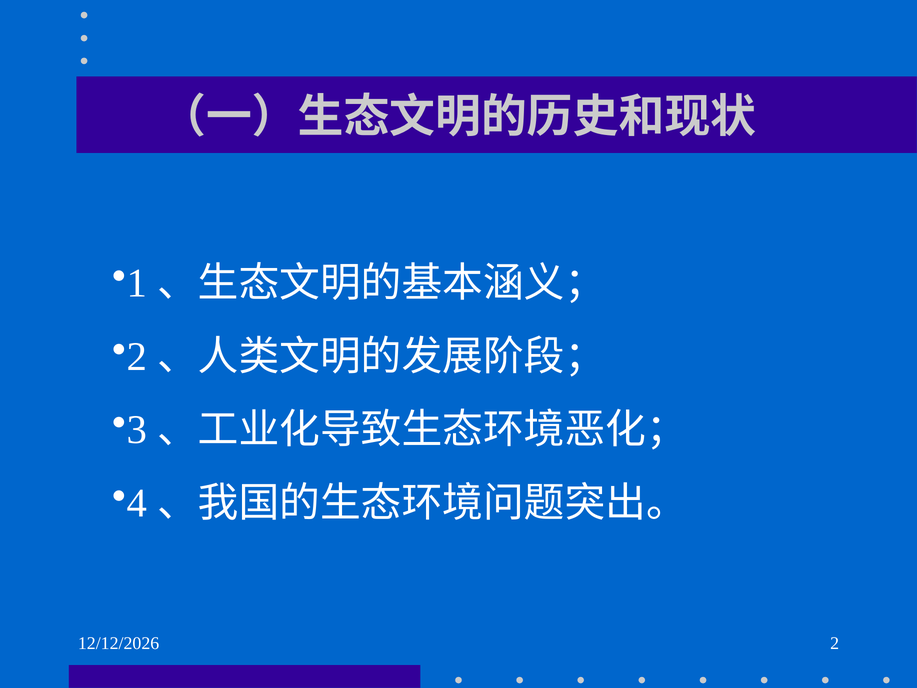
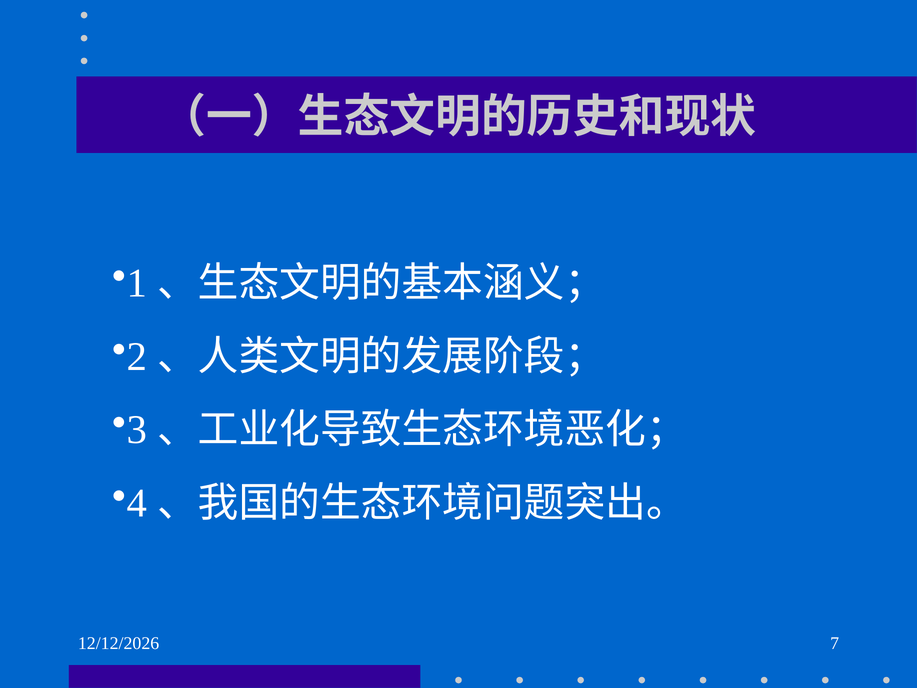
2 at (835, 643): 2 -> 7
